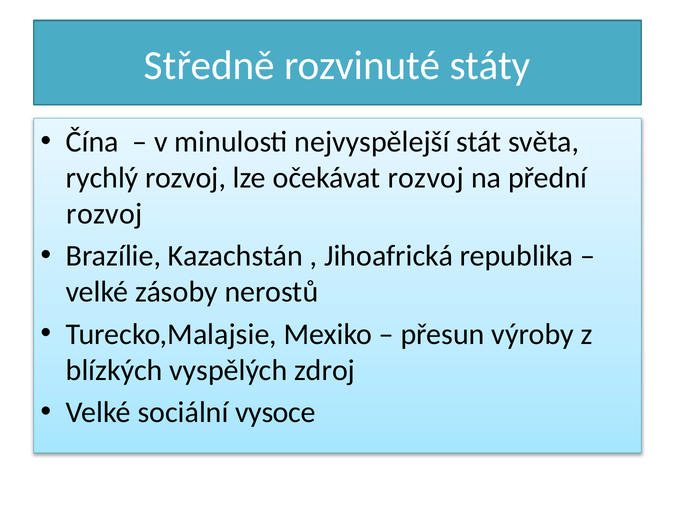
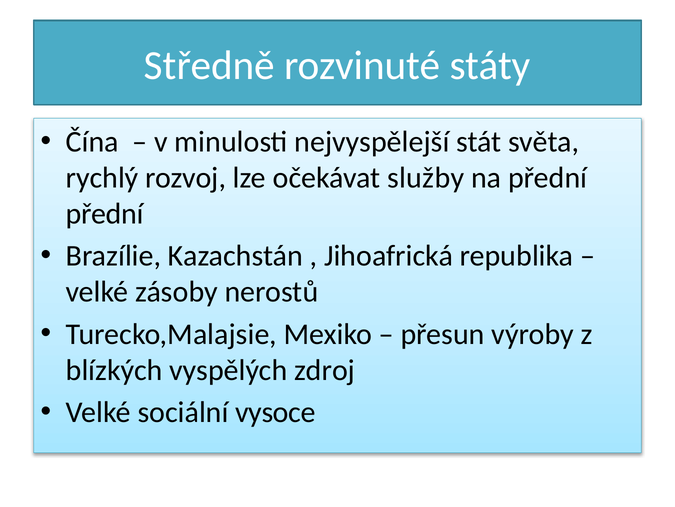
očekávat rozvoj: rozvoj -> služby
rozvoj at (104, 214): rozvoj -> přední
